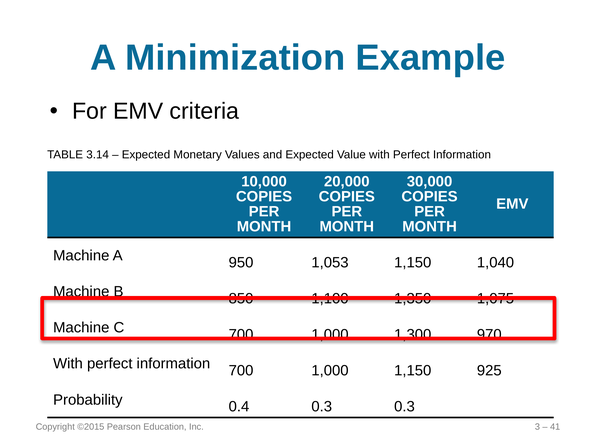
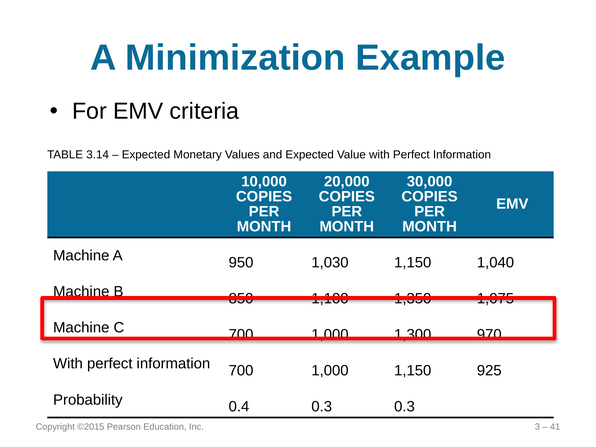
1,053: 1,053 -> 1,030
